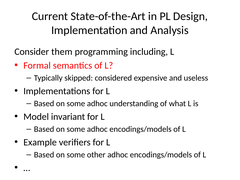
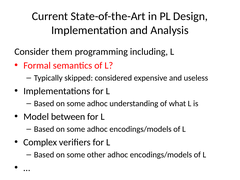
invariant: invariant -> between
Example: Example -> Complex
